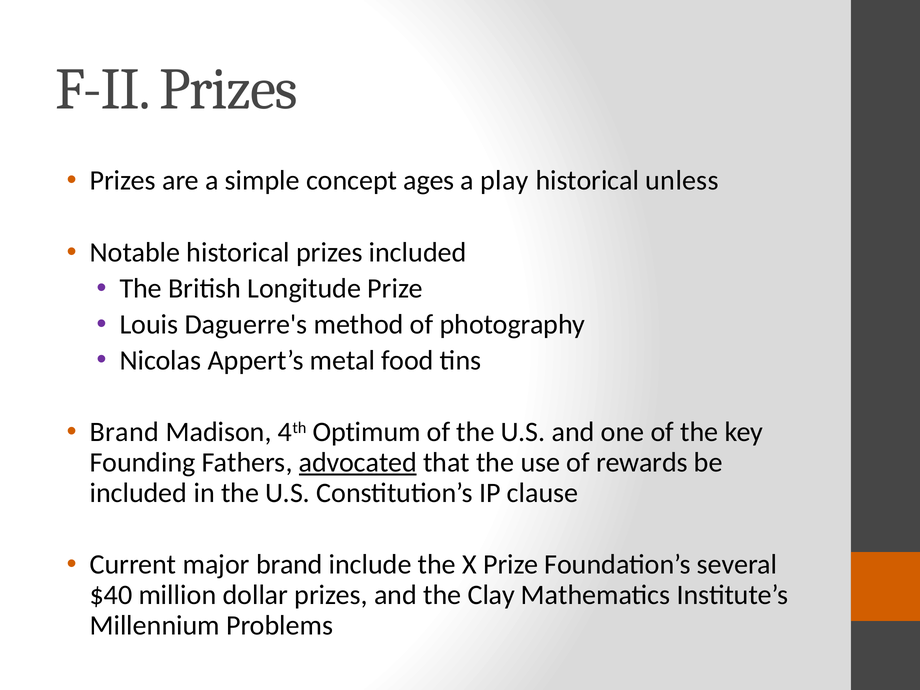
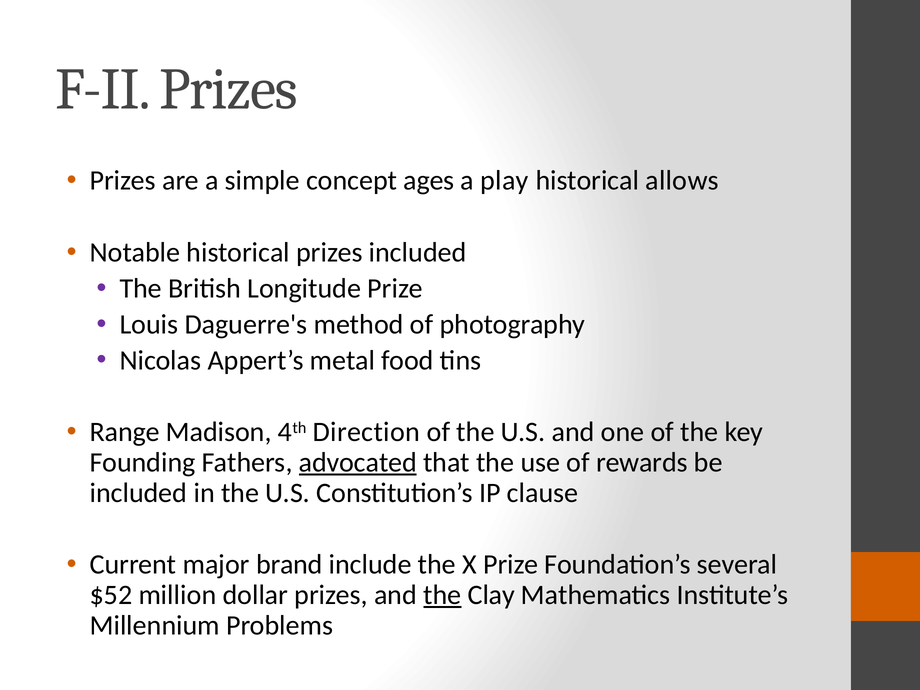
unless: unless -> allows
Brand at (124, 432): Brand -> Range
Optimum: Optimum -> Direction
$40: $40 -> $52
the at (442, 595) underline: none -> present
